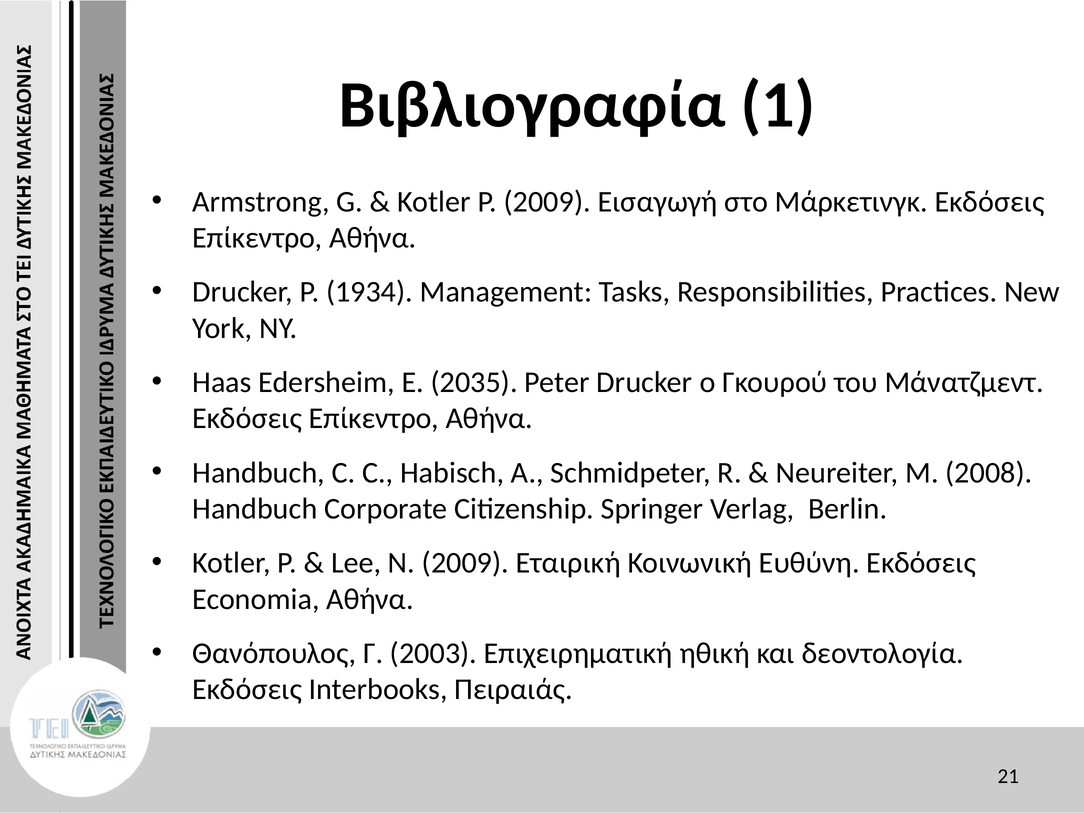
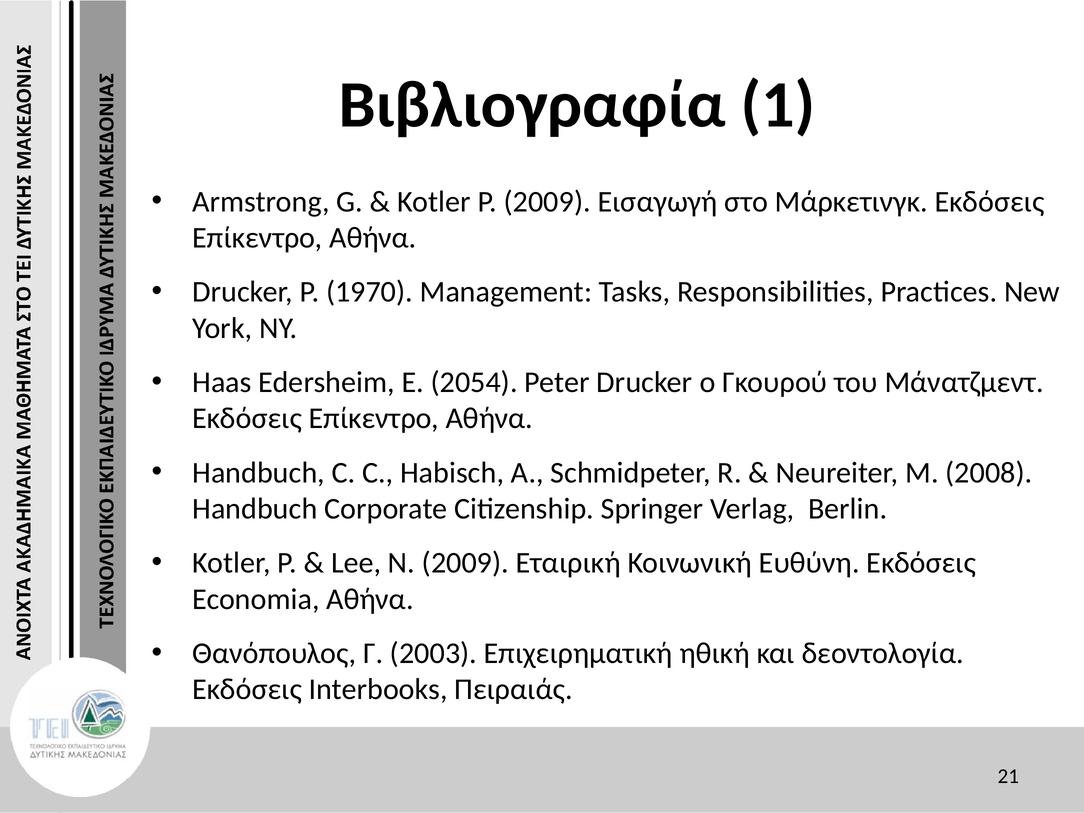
1934: 1934 -> 1970
2035: 2035 -> 2054
